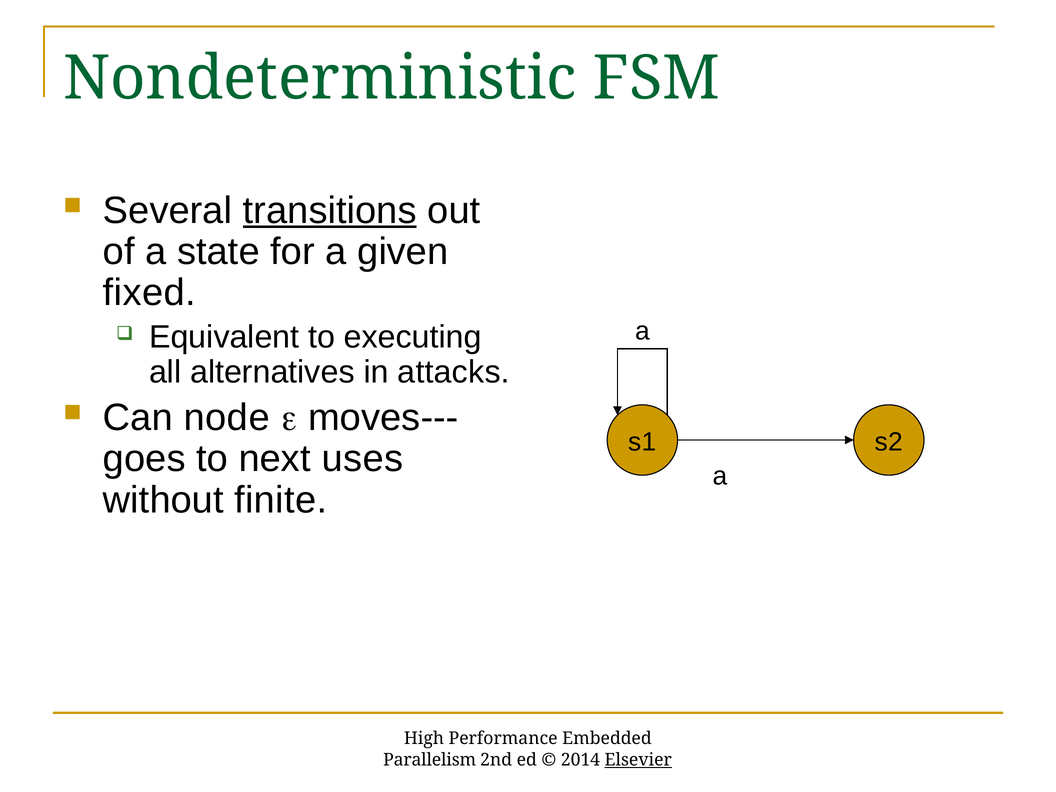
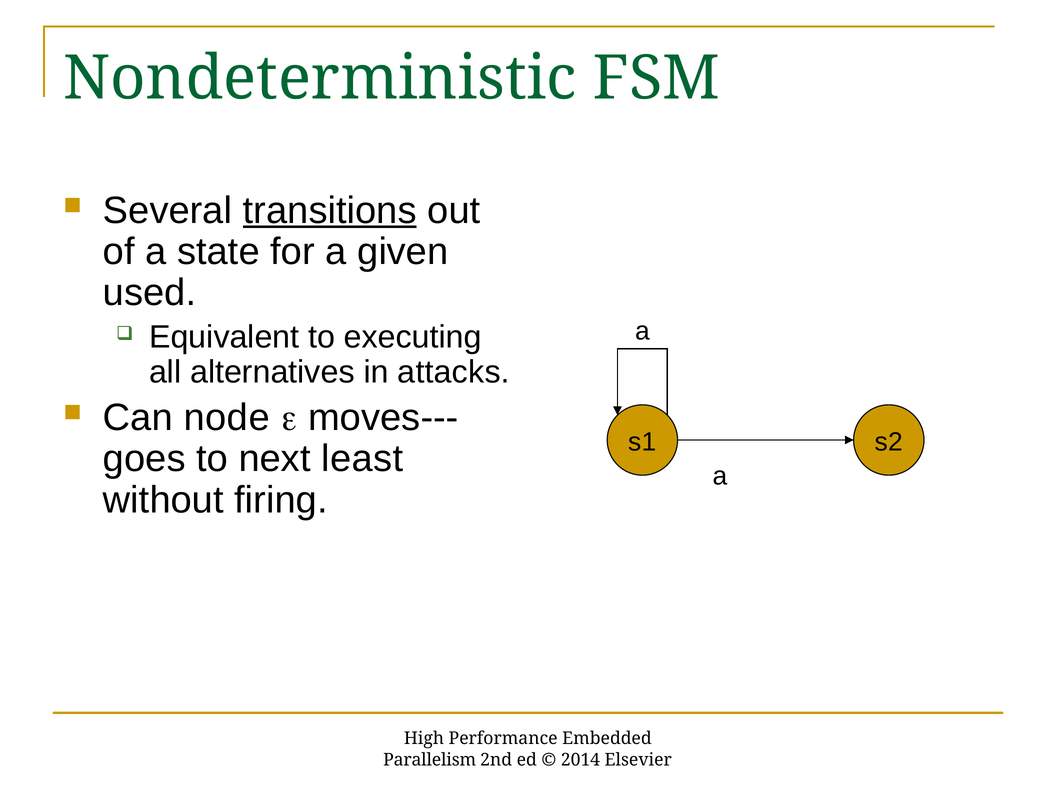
fixed: fixed -> used
uses: uses -> least
finite: finite -> firing
Elsevier underline: present -> none
